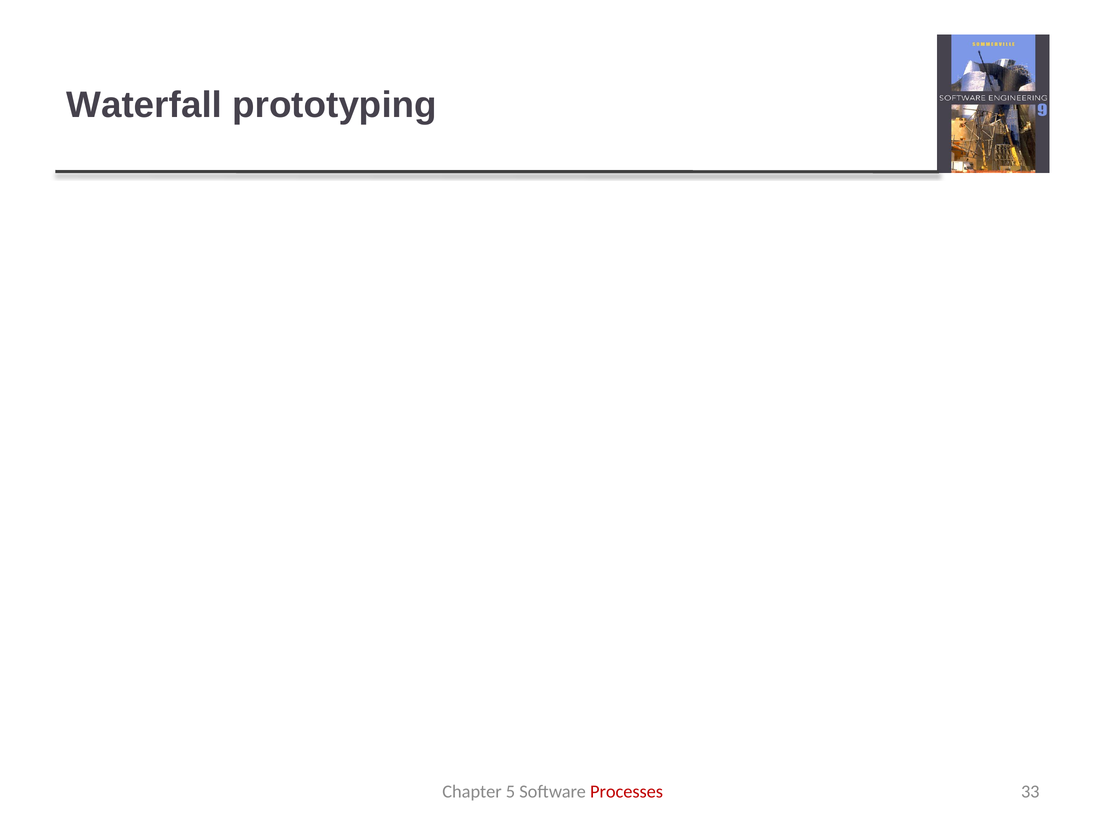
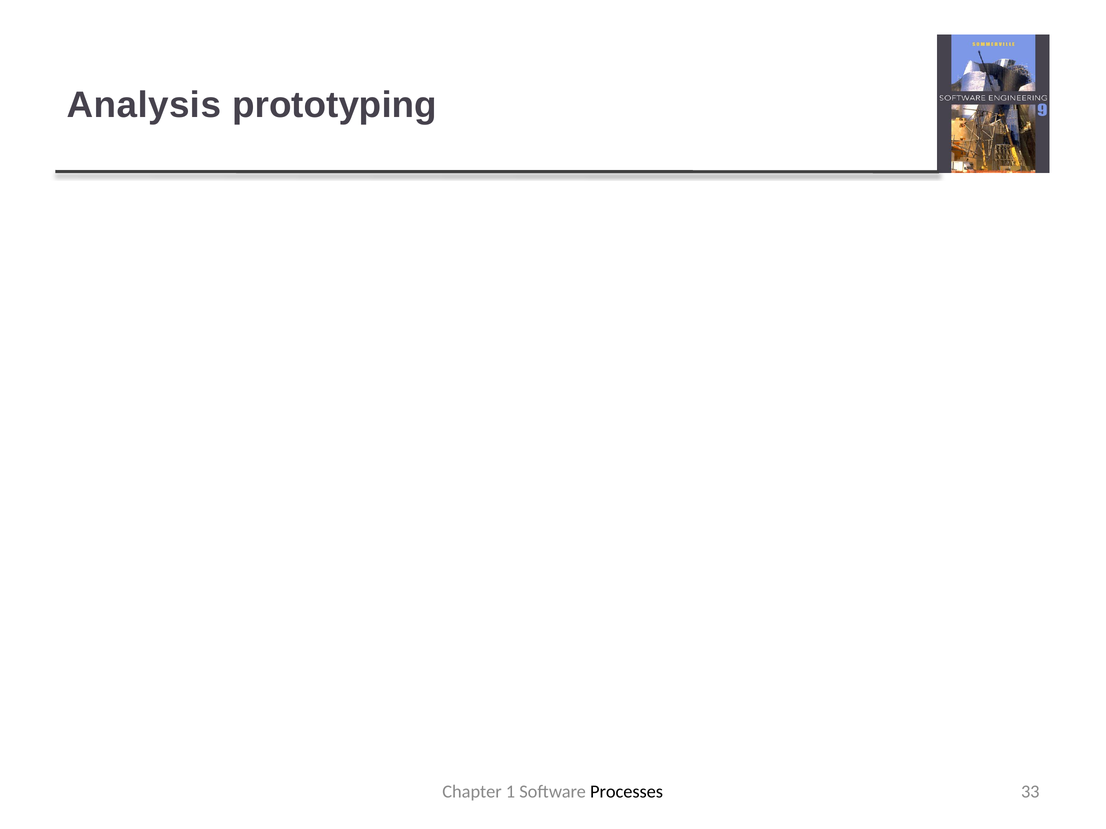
Waterfall: Waterfall -> Analysis
5: 5 -> 1
Processes at (627, 792) colour: red -> black
